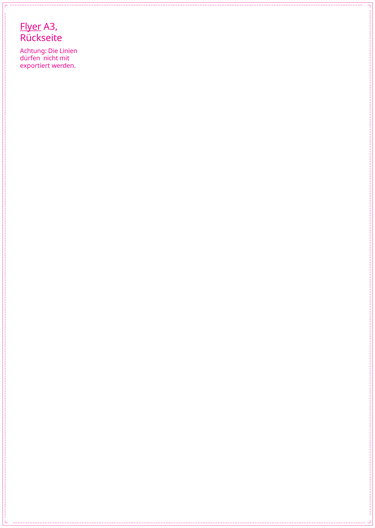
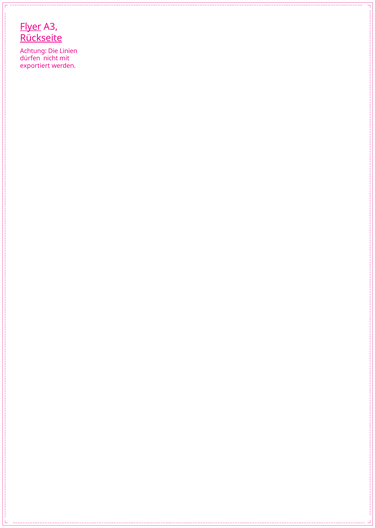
Rückseite underline: none -> present
